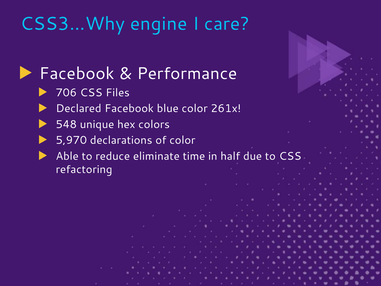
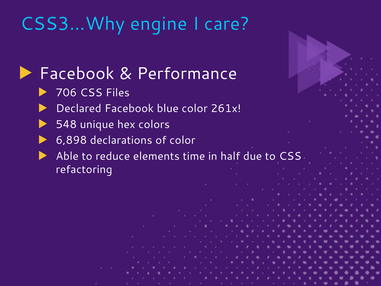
5,970: 5,970 -> 6,898
eliminate: eliminate -> elements
